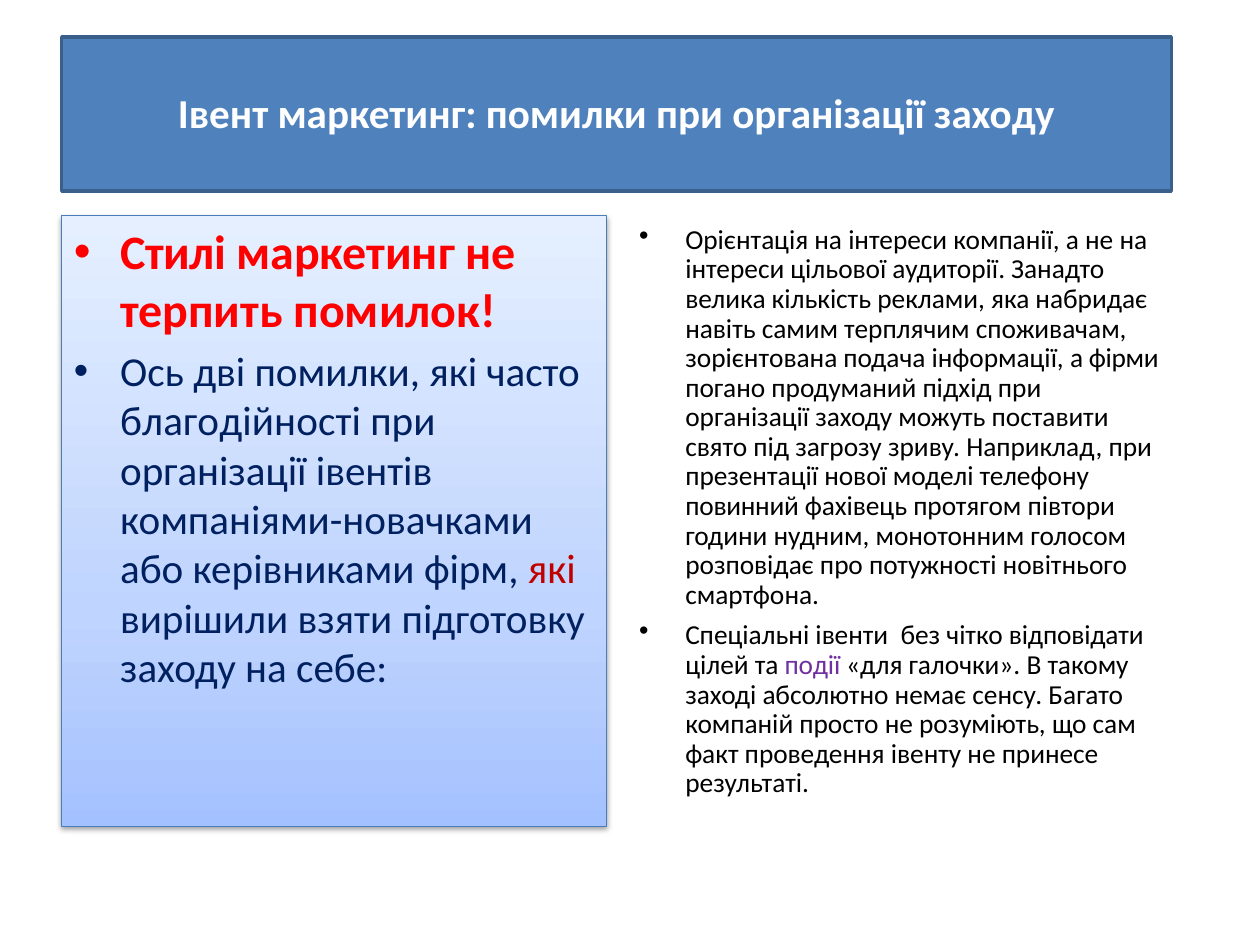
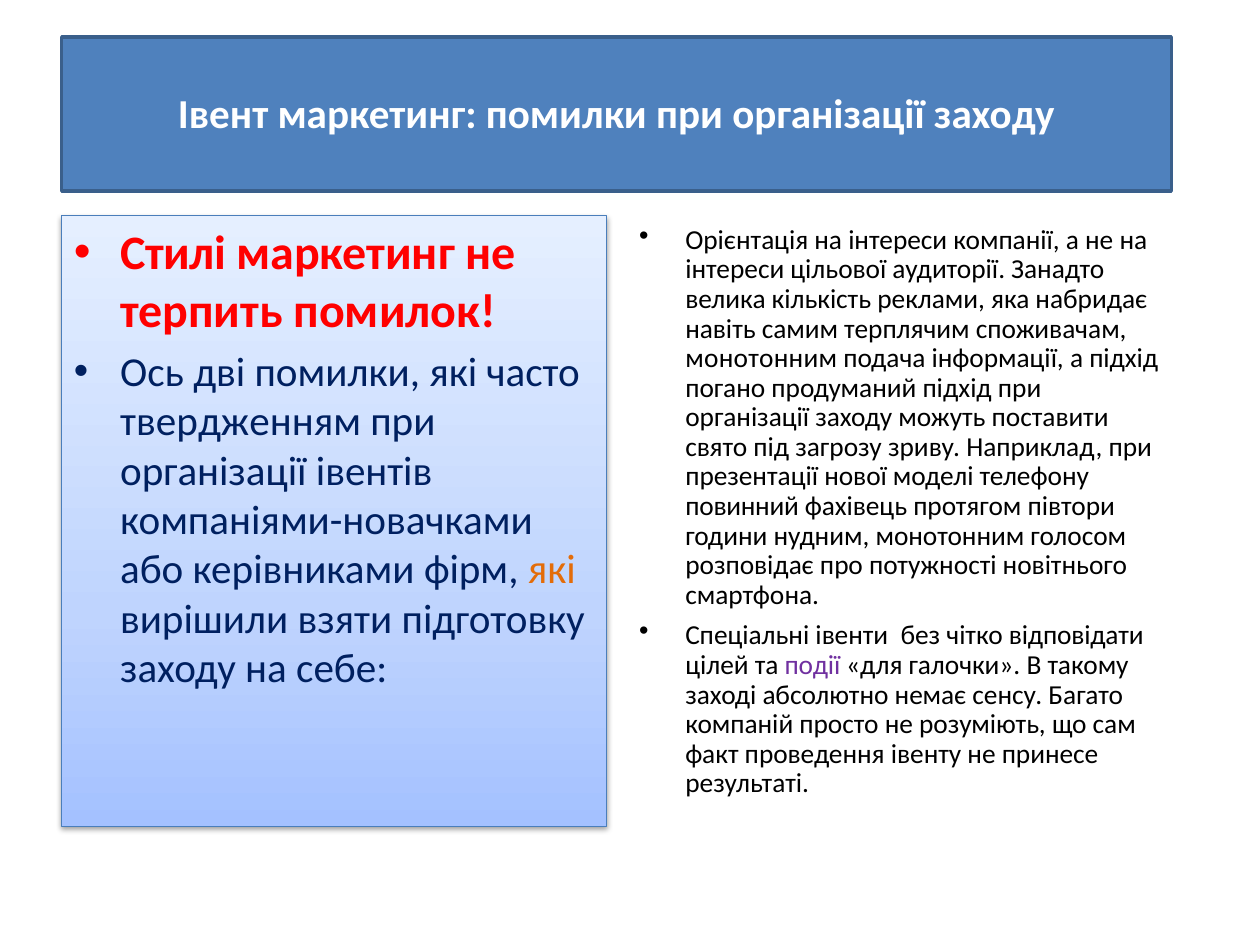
зорієнтована at (761, 359): зорієнтована -> монотонним
а фірми: фірми -> підхід
благодійності: благодійності -> твердженням
які at (552, 570) colour: red -> orange
